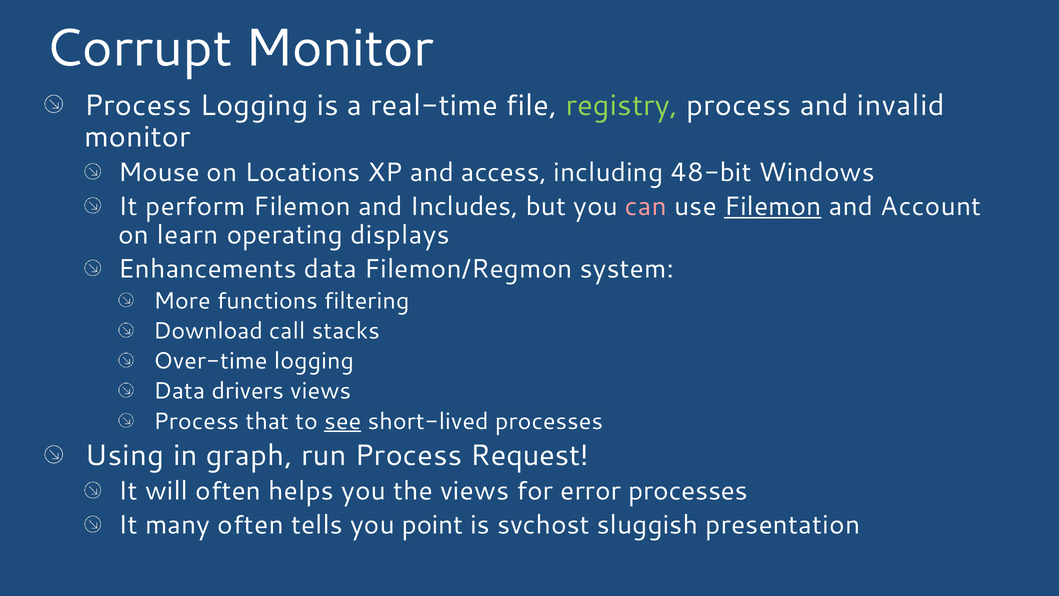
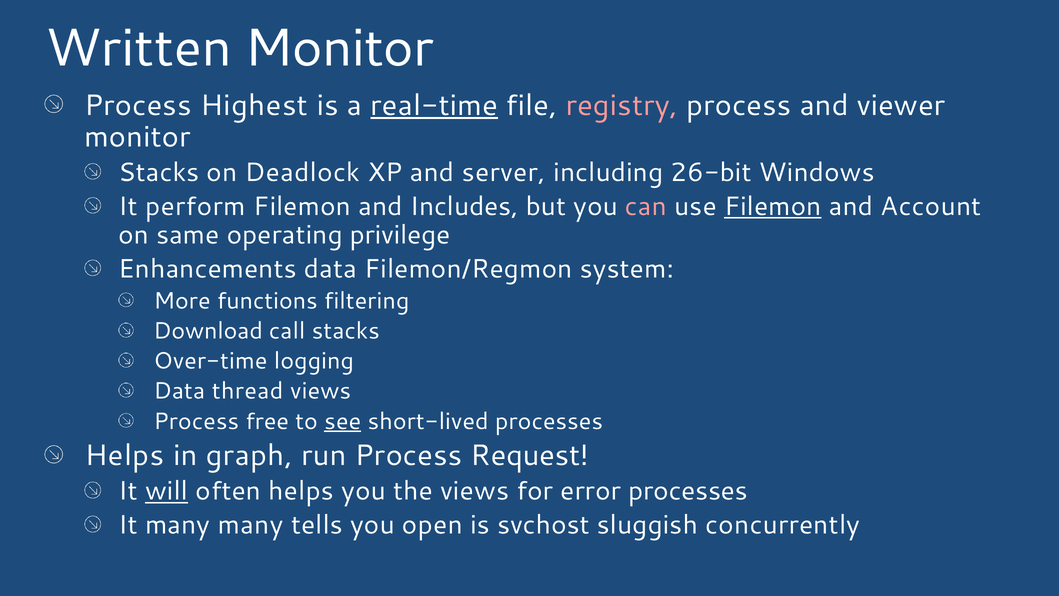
Corrupt: Corrupt -> Written
Process Logging: Logging -> Highest
real-time underline: none -> present
registry colour: light green -> pink
invalid: invalid -> viewer
Mouse at (159, 173): Mouse -> Stacks
Locations: Locations -> Deadlock
access: access -> server
48-bit: 48-bit -> 26-bit
learn: learn -> same
displays: displays -> privilege
drivers: drivers -> thread
that: that -> free
Using at (124, 455): Using -> Helps
will underline: none -> present
many often: often -> many
point: point -> open
presentation: presentation -> concurrently
